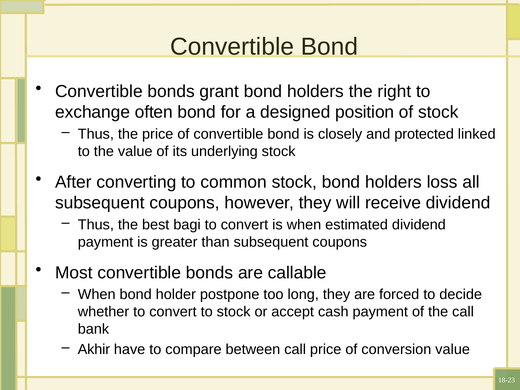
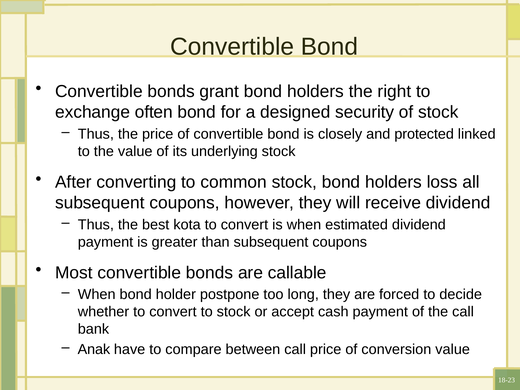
position: position -> security
bagi: bagi -> kota
Akhir: Akhir -> Anak
